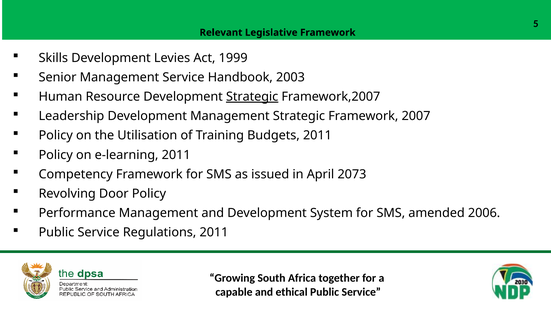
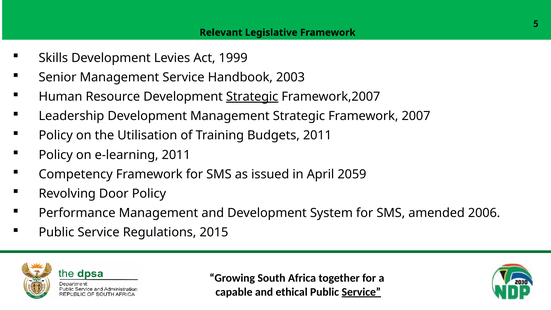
2073: 2073 -> 2059
Regulations 2011: 2011 -> 2015
Service at (361, 292) underline: none -> present
